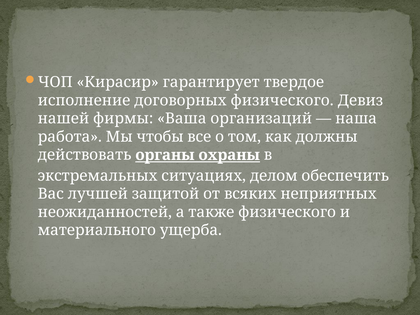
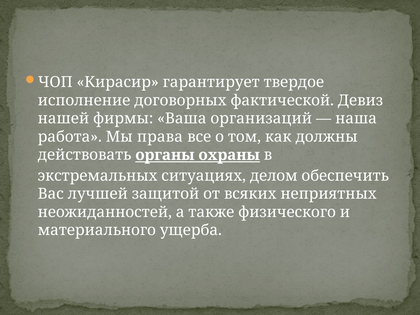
договорных физического: физического -> фактической
чтобы: чтобы -> права
